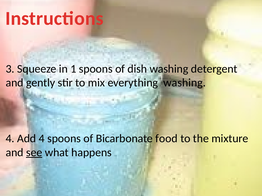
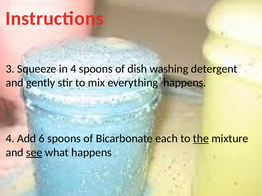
in 1: 1 -> 4
everything washing: washing -> happens
Add 4: 4 -> 6
food: food -> each
the underline: none -> present
